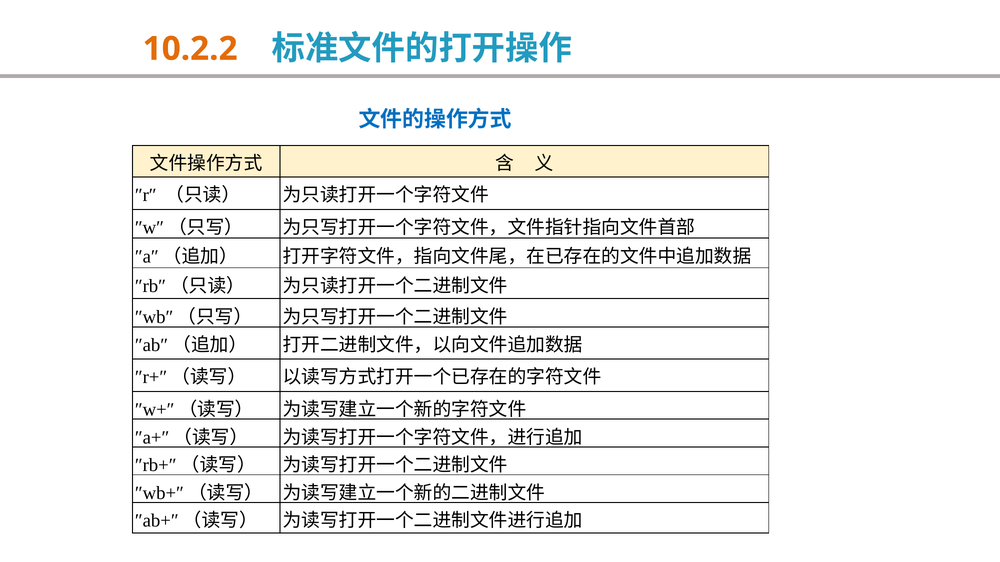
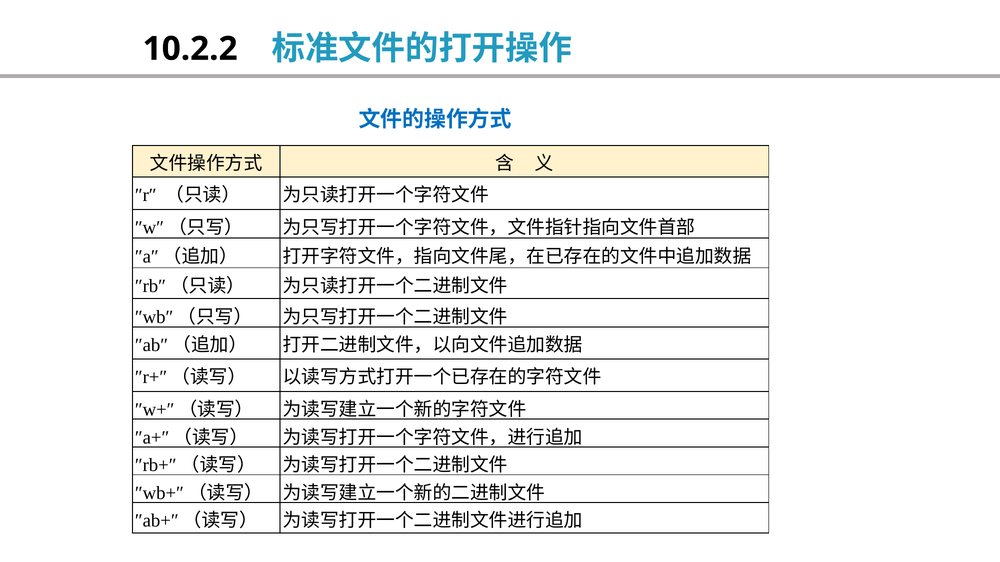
10.2.2 colour: orange -> black
